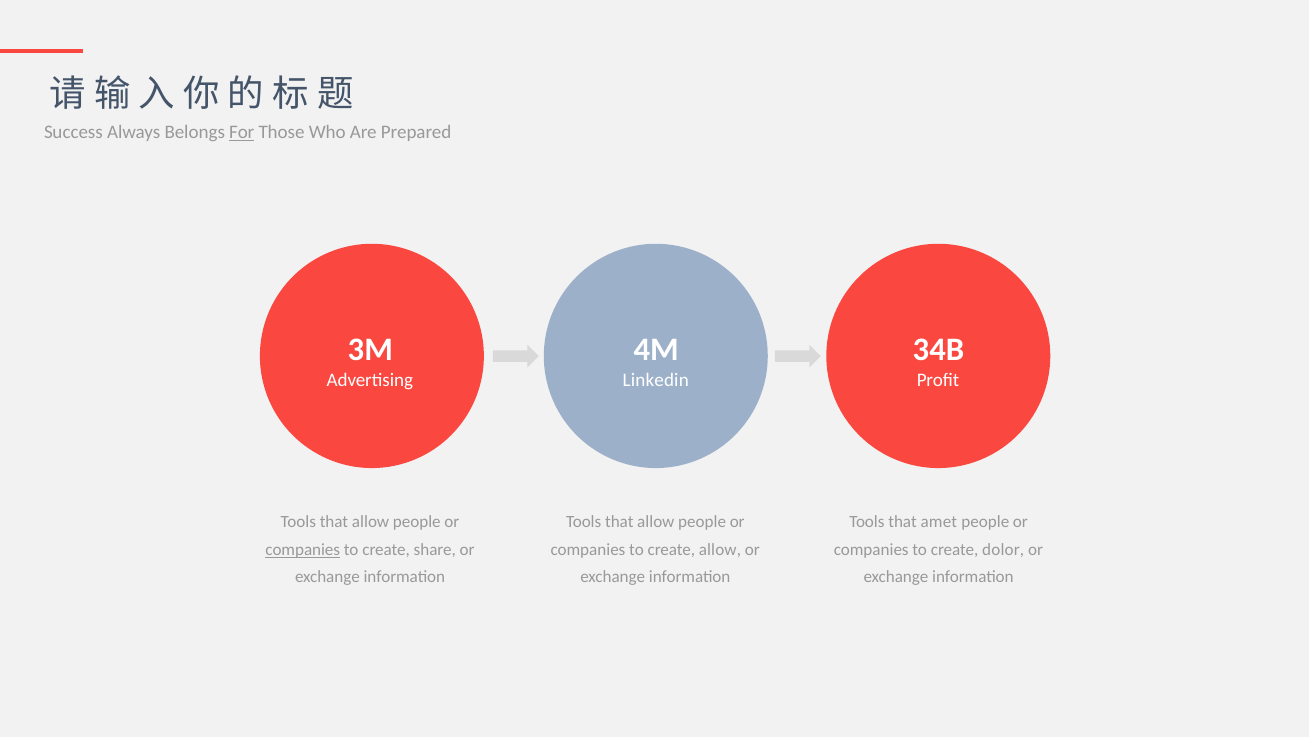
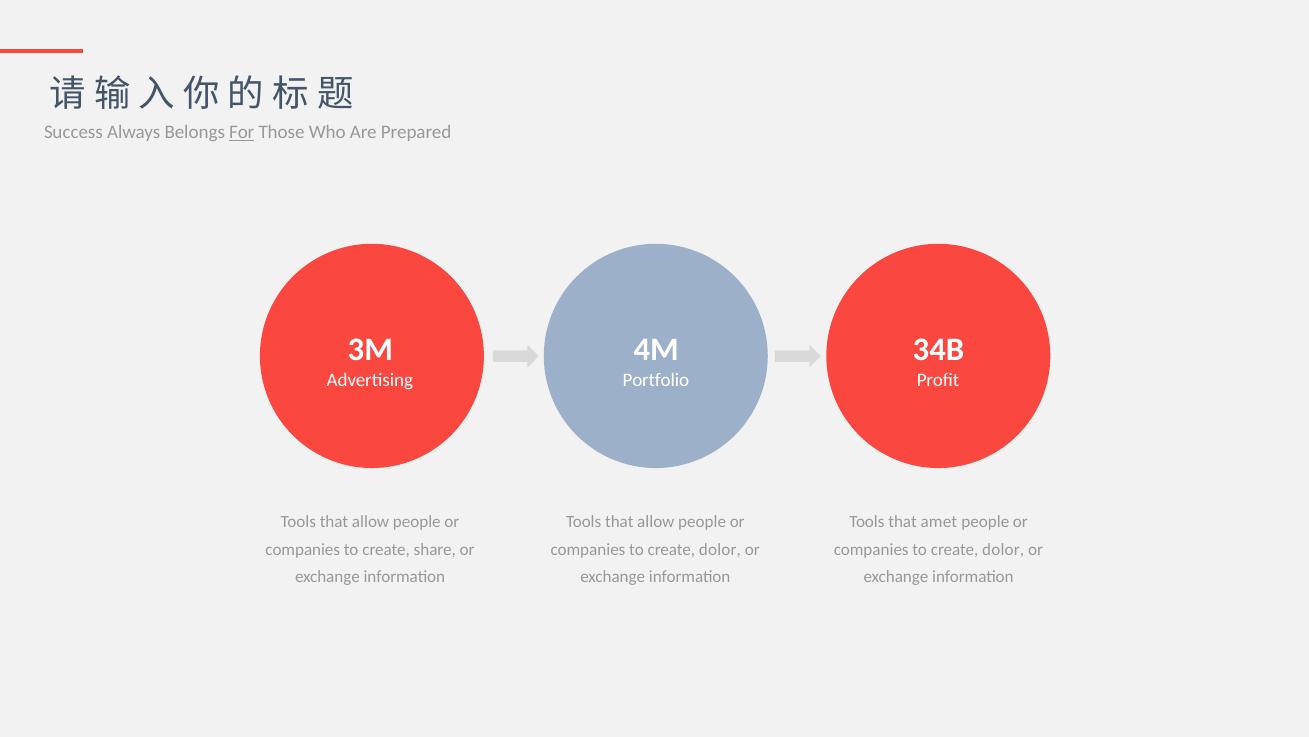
Linkedin: Linkedin -> Portfolio
companies at (303, 549) underline: present -> none
allow at (720, 549): allow -> dolor
